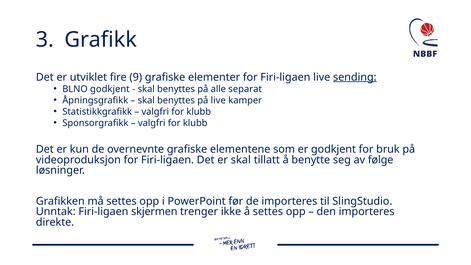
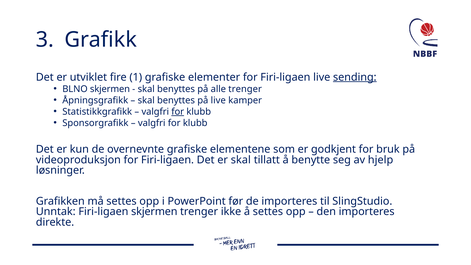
9: 9 -> 1
BLNO godkjent: godkjent -> skjermen
alle separat: separat -> trenger
for at (178, 112) underline: none -> present
følge: følge -> hjelp
